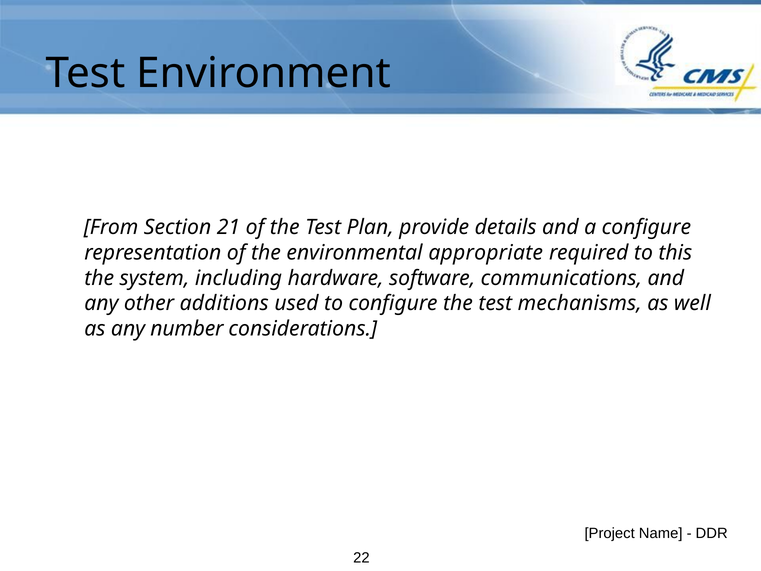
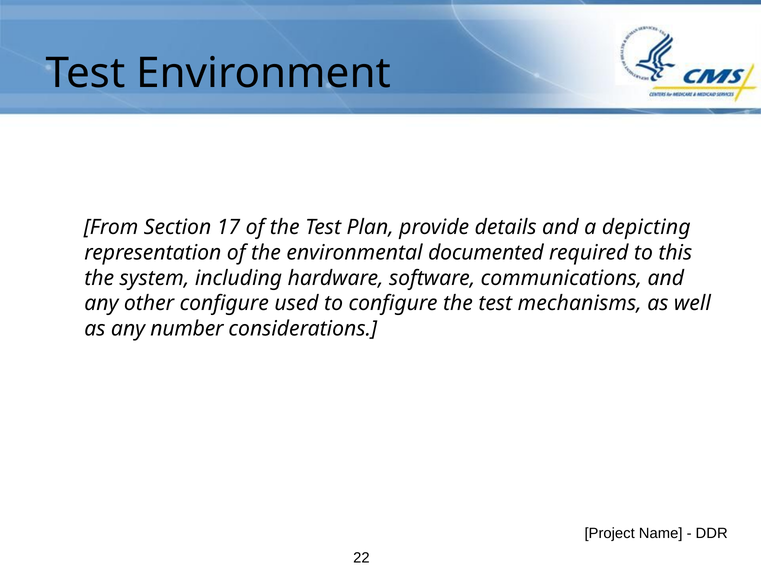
21: 21 -> 17
a configure: configure -> depicting
appropriate: appropriate -> documented
other additions: additions -> configure
